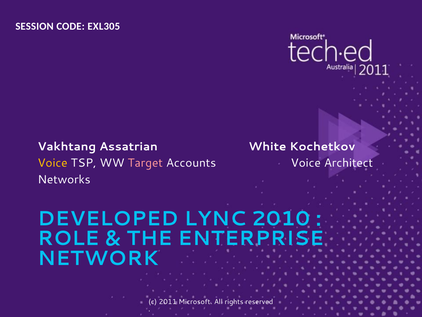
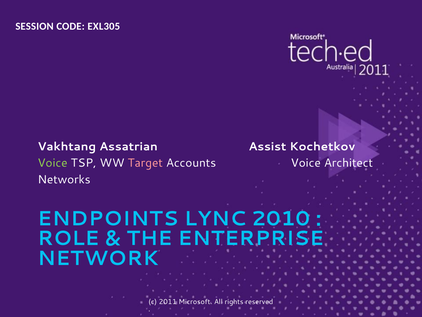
White: White -> Assist
Voice at (53, 163) colour: yellow -> light green
DEVELOPED: DEVELOPED -> ENDPOINTS
